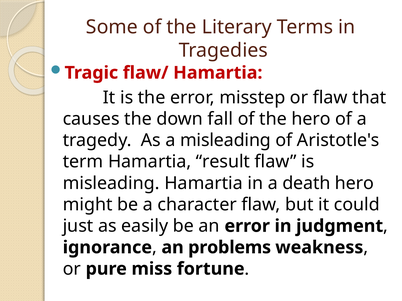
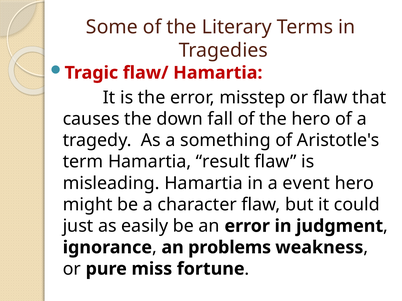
a misleading: misleading -> something
death: death -> event
